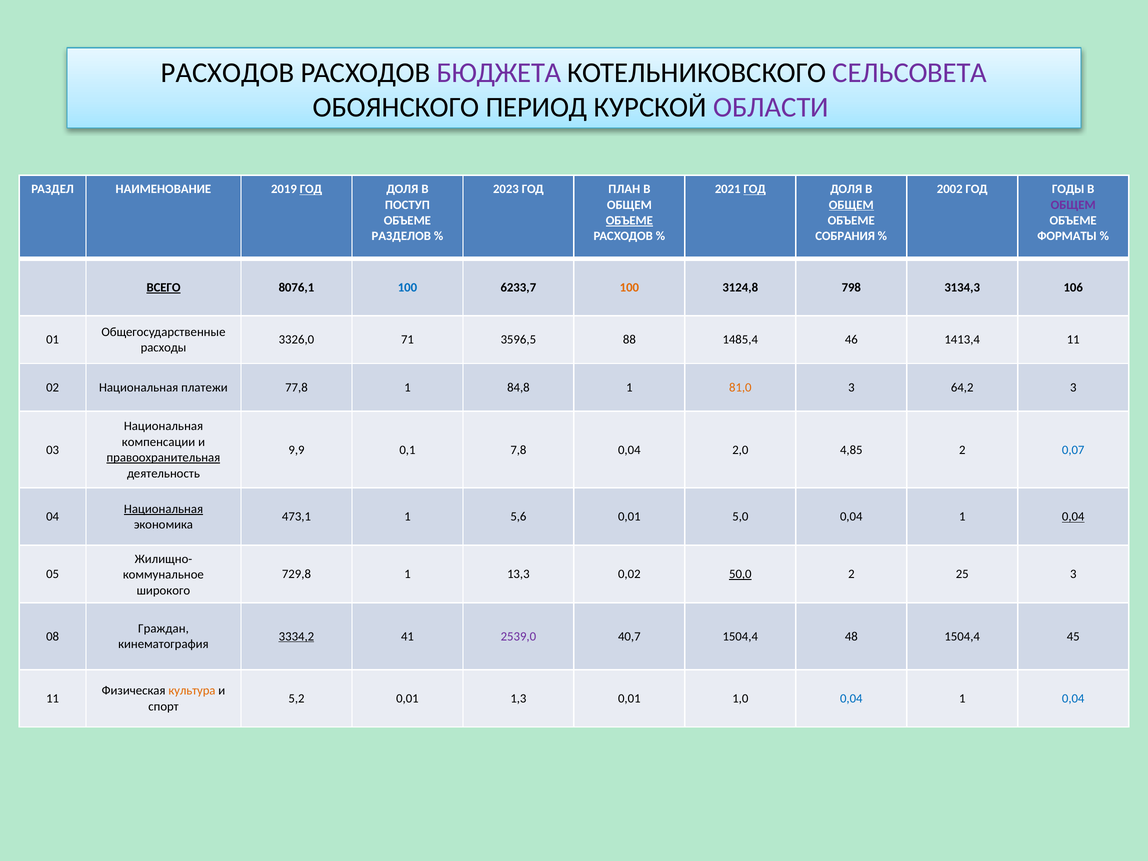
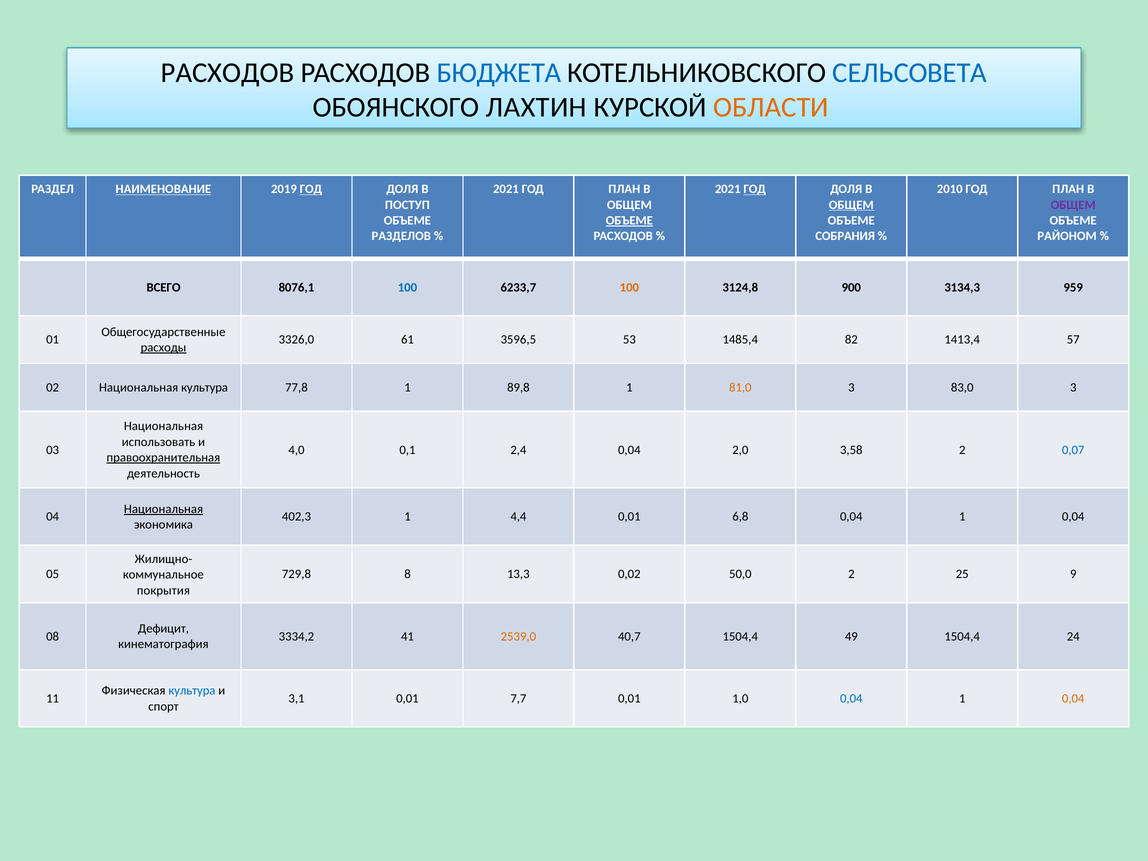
БЮДЖЕТА colour: purple -> blue
СЕЛЬСОВЕТА colour: purple -> blue
ПЕРИОД: ПЕРИОД -> ЛАХТИН
ОБЛАСТИ colour: purple -> orange
НАИМЕНОВАНИЕ underline: none -> present
2023 at (506, 189): 2023 -> 2021
2002: 2002 -> 2010
ГОДЫ at (1068, 189): ГОДЫ -> ПЛАН
ФОРМАТЫ: ФОРМАТЫ -> РАЙОНОМ
ВСЕГО underline: present -> none
798: 798 -> 900
106: 106 -> 959
71: 71 -> 61
88: 88 -> 53
46: 46 -> 82
1413,4 11: 11 -> 57
расходы underline: none -> present
Национальная платежи: платежи -> культура
84,8: 84,8 -> 89,8
64,2: 64,2 -> 83,0
компенсации: компенсации -> использовать
9,9: 9,9 -> 4,0
7,8: 7,8 -> 2,4
4,85: 4,85 -> 3,58
473,1: 473,1 -> 402,3
5,6: 5,6 -> 4,4
5,0: 5,0 -> 6,8
0,04 at (1073, 517) underline: present -> none
729,8 1: 1 -> 8
50,0 underline: present -> none
25 3: 3 -> 9
широкого: широкого -> покрытия
Граждан: Граждан -> Дефицит
3334,2 underline: present -> none
2539,0 colour: purple -> orange
48: 48 -> 49
45: 45 -> 24
культура at (192, 691) colour: orange -> blue
5,2: 5,2 -> 3,1
1,3: 1,3 -> 7,7
0,04 at (1073, 698) colour: blue -> orange
